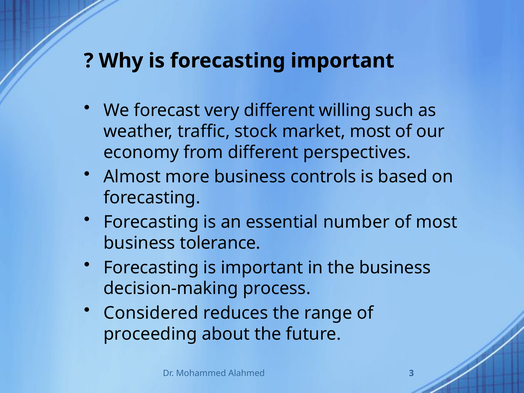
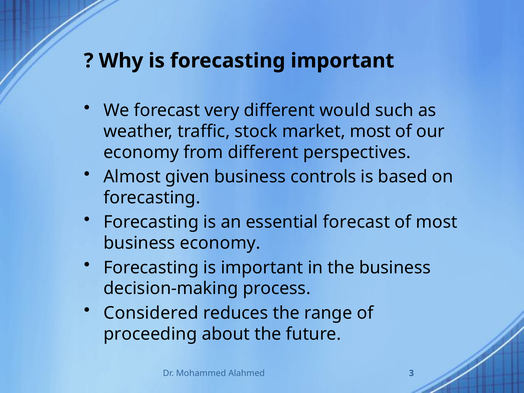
willing: willing -> would
more: more -> given
essential number: number -> forecast
business tolerance: tolerance -> economy
